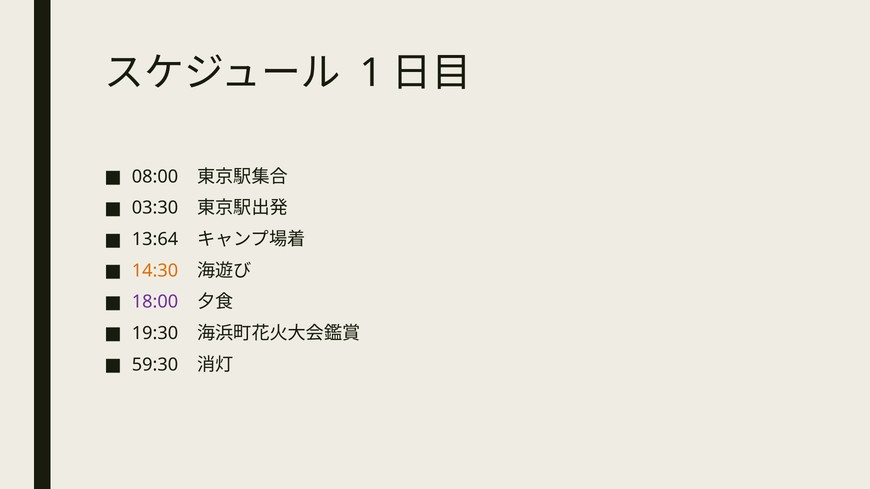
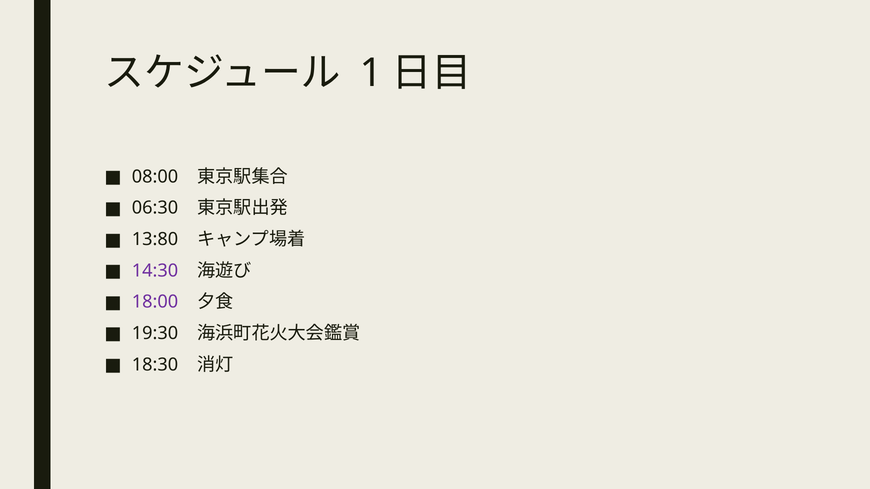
03:30: 03:30 -> 06:30
13:64: 13:64 -> 13:80
14:30 colour: orange -> purple
59:30: 59:30 -> 18:30
